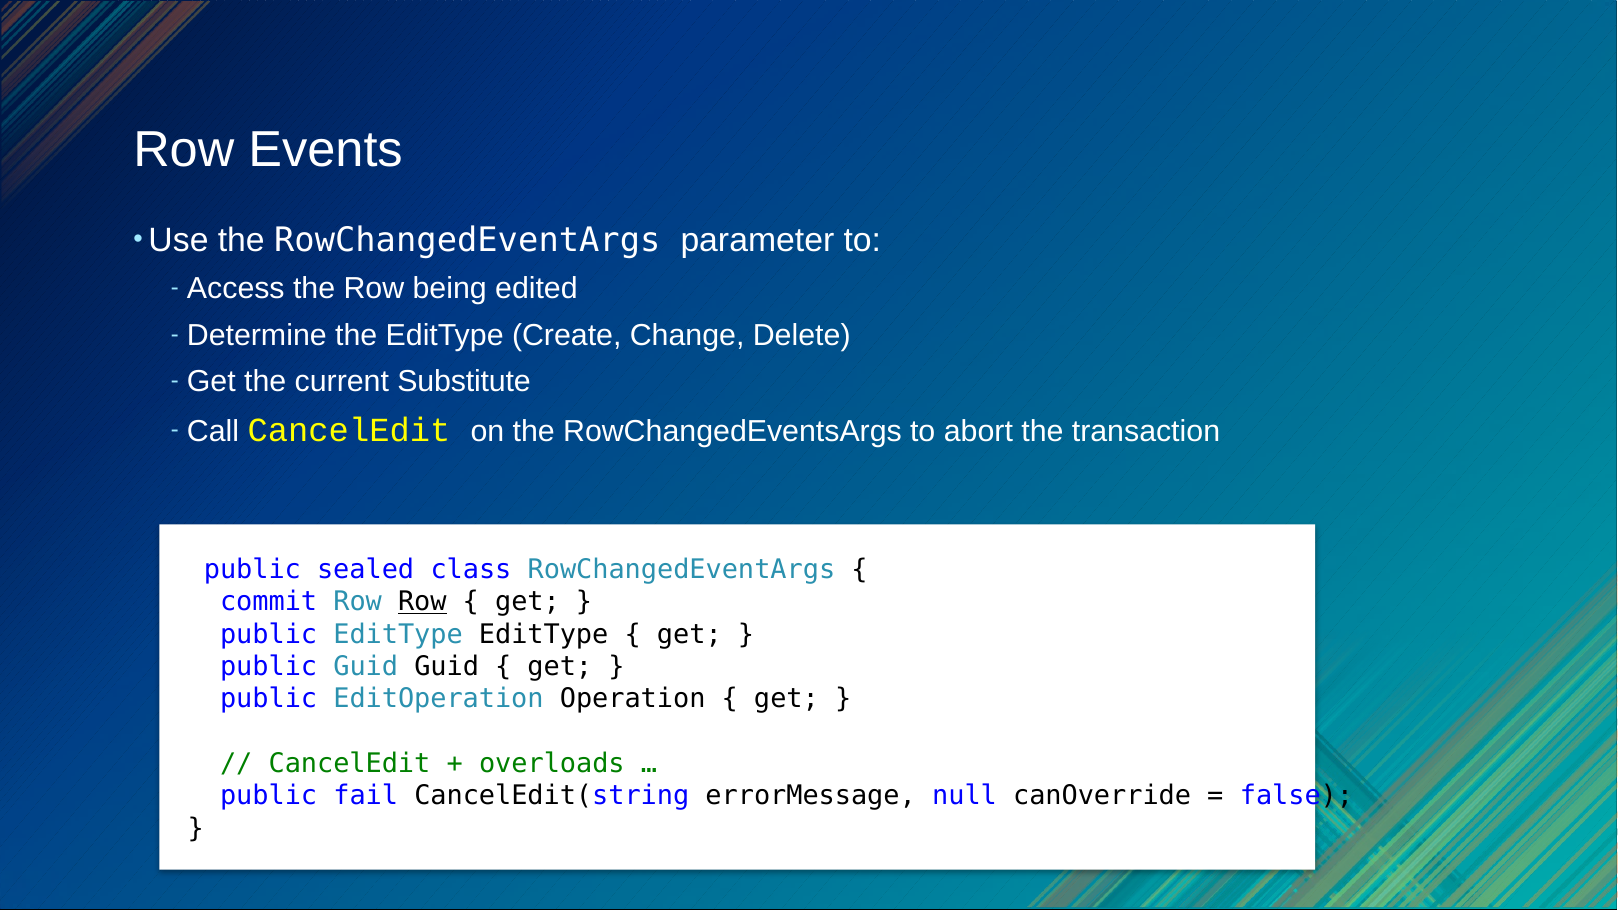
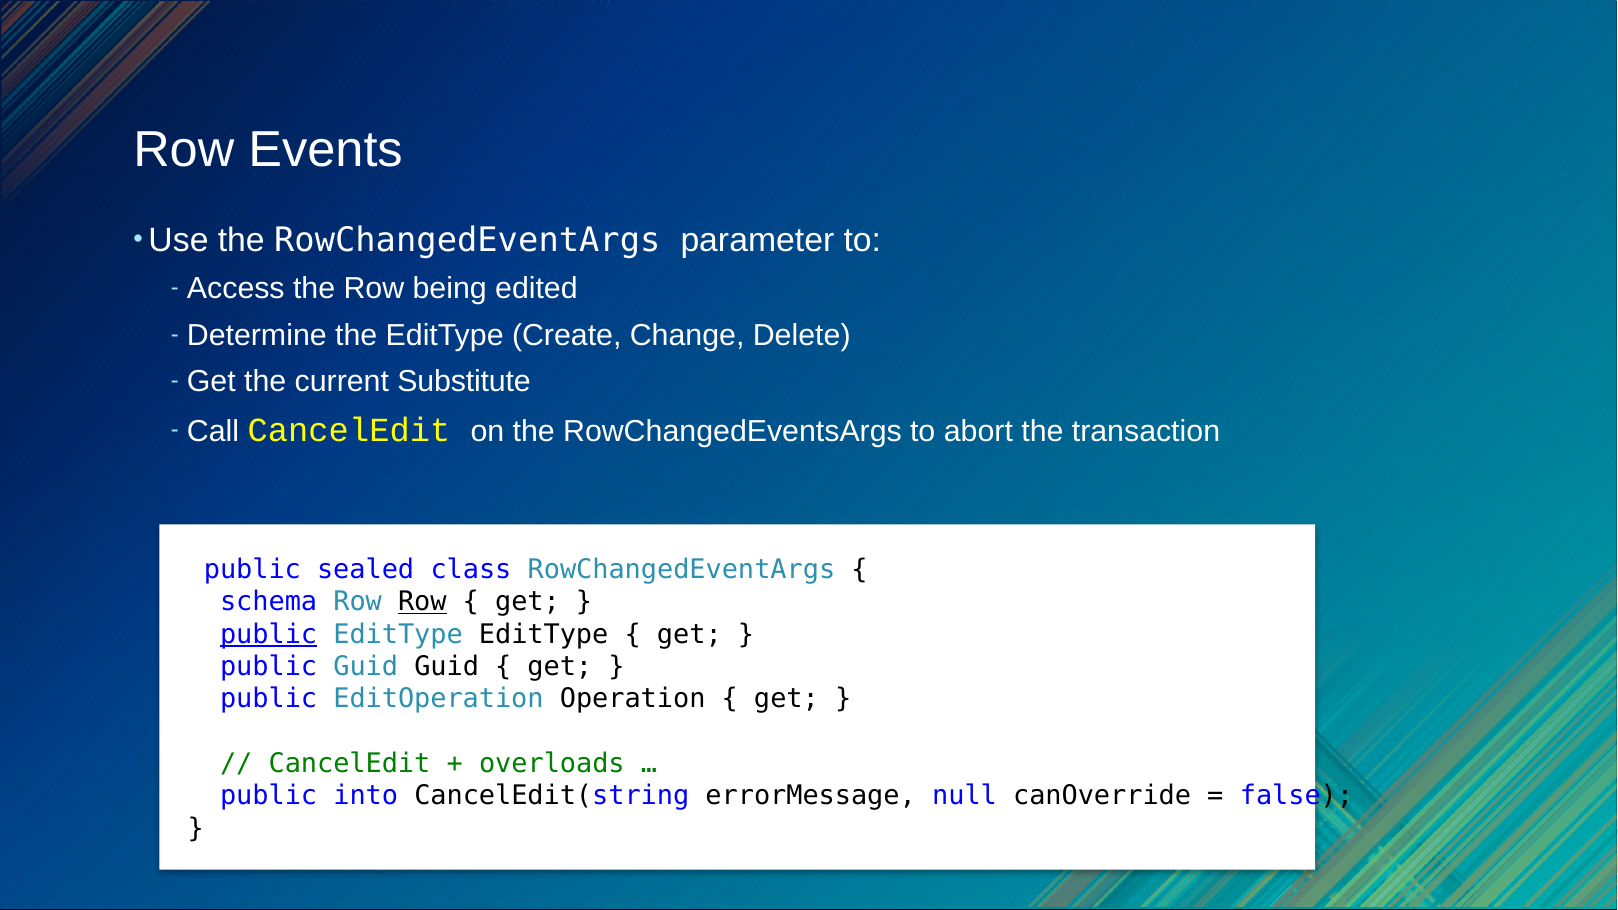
commit: commit -> schema
public at (269, 634) underline: none -> present
fail: fail -> into
